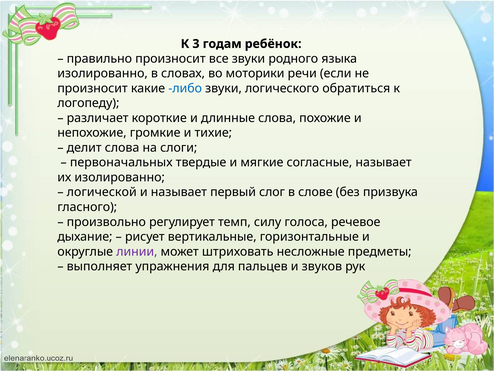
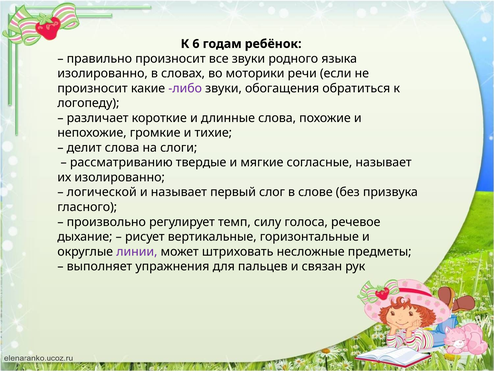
3: 3 -> 6
либо colour: blue -> purple
логического: логического -> обогащения
первоначальных: первоначальных -> рассматриванию
звуков: звуков -> связан
